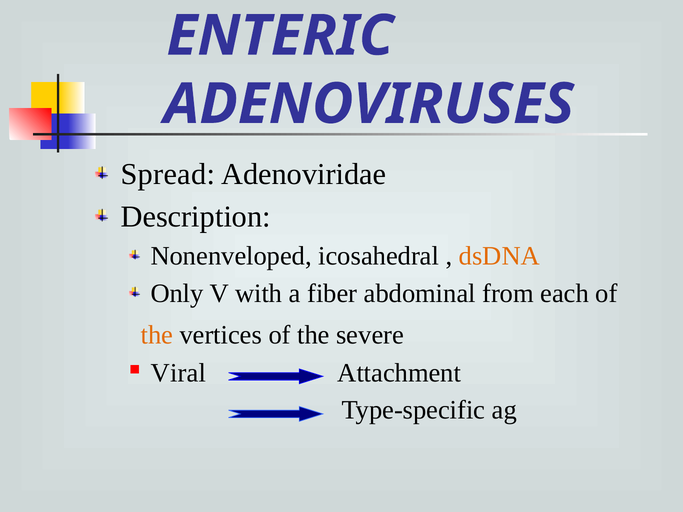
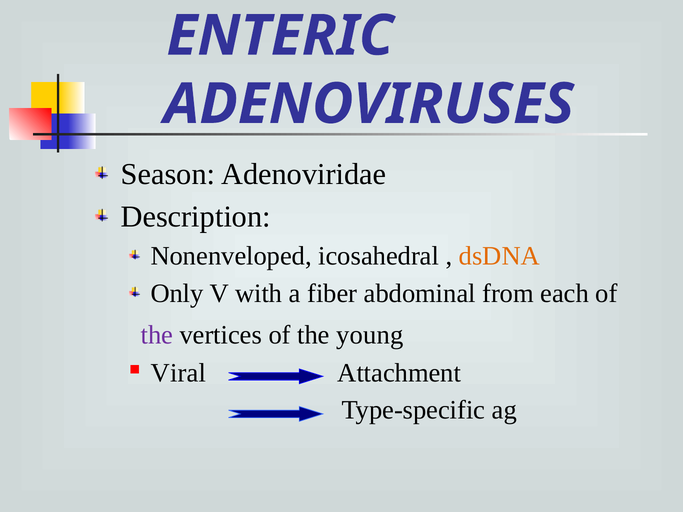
Spread: Spread -> Season
the at (157, 335) colour: orange -> purple
severe: severe -> young
